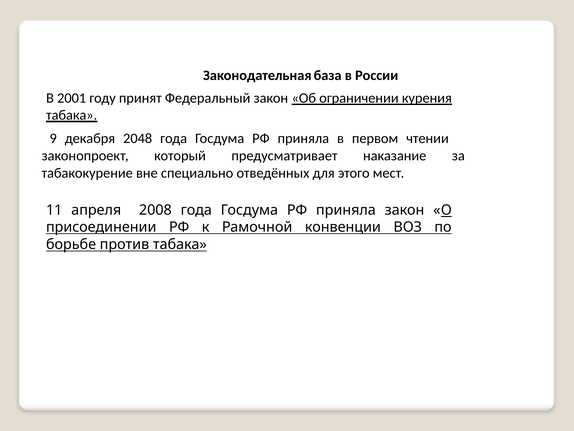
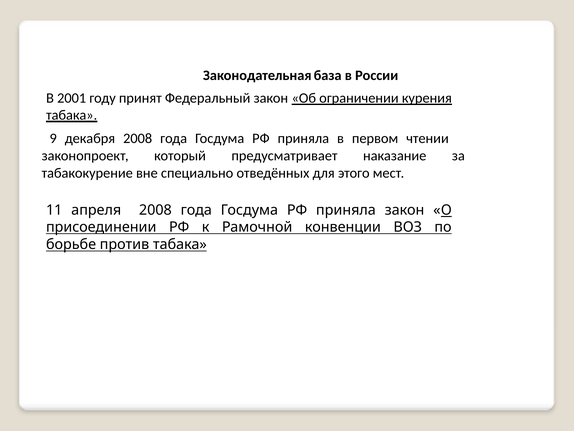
декабря 2048: 2048 -> 2008
